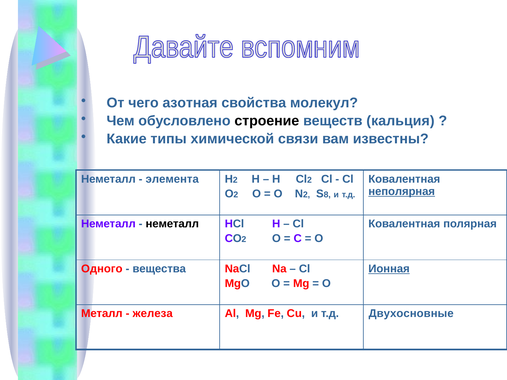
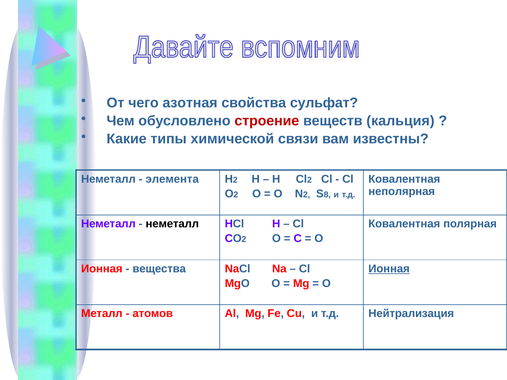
молекул: молекул -> сульфат
строение colour: black -> red
неполярная underline: present -> none
Одного at (102, 269): Одного -> Ионная
железа: железа -> атомов
Двухосновные: Двухосновные -> Нейтрализация
